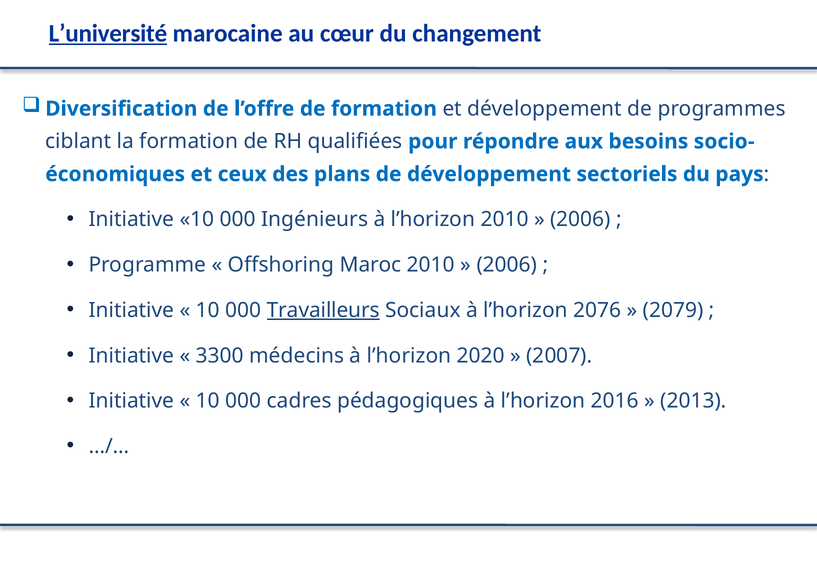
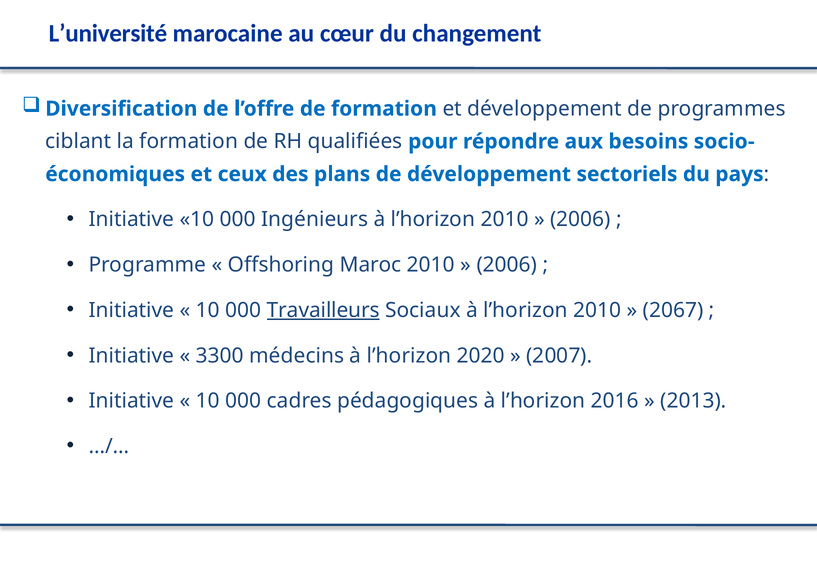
L’université underline: present -> none
Sociaux à l’horizon 2076: 2076 -> 2010
2079: 2079 -> 2067
